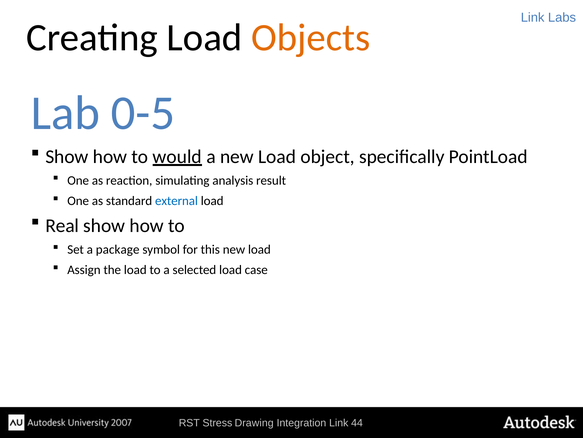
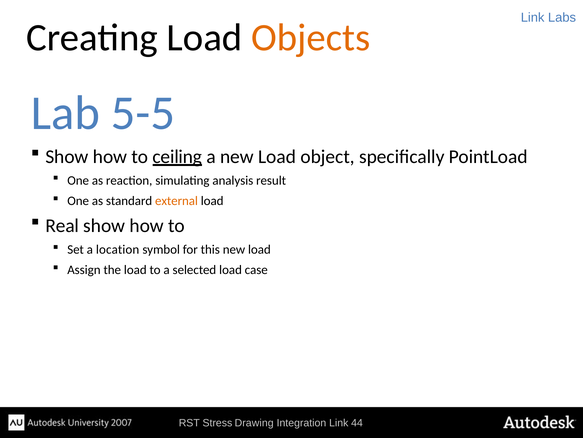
0-5: 0-5 -> 5-5
would: would -> ceiling
external colour: blue -> orange
package: package -> location
